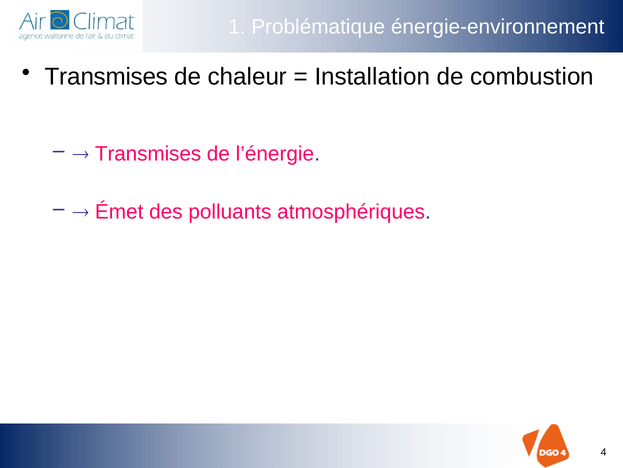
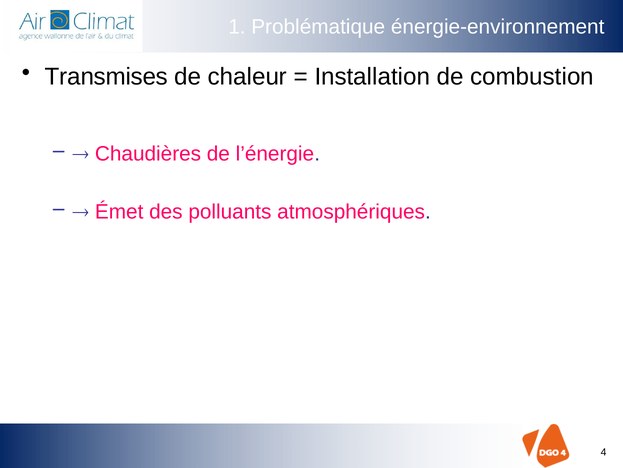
Transmises at (148, 153): Transmises -> Chaudières
